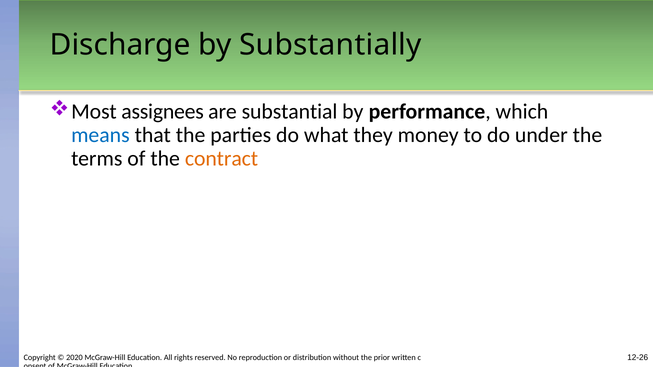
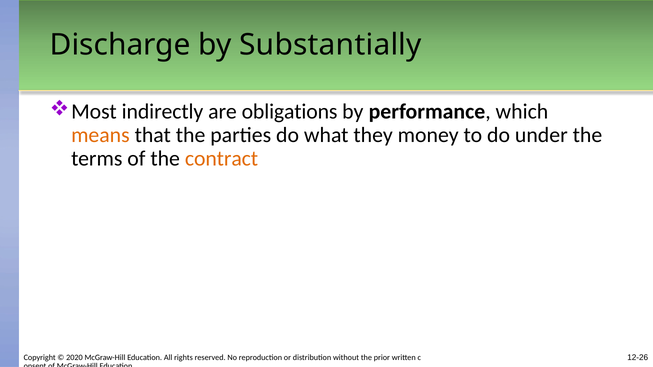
assignees: assignees -> indirectly
substantial: substantial -> obligations
means colour: blue -> orange
